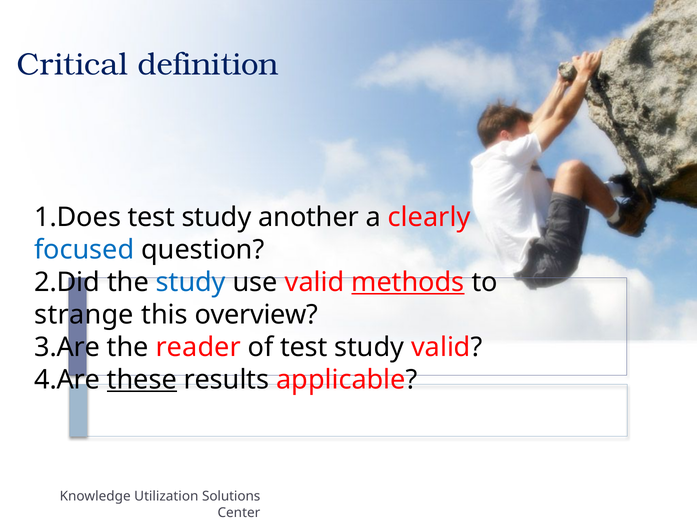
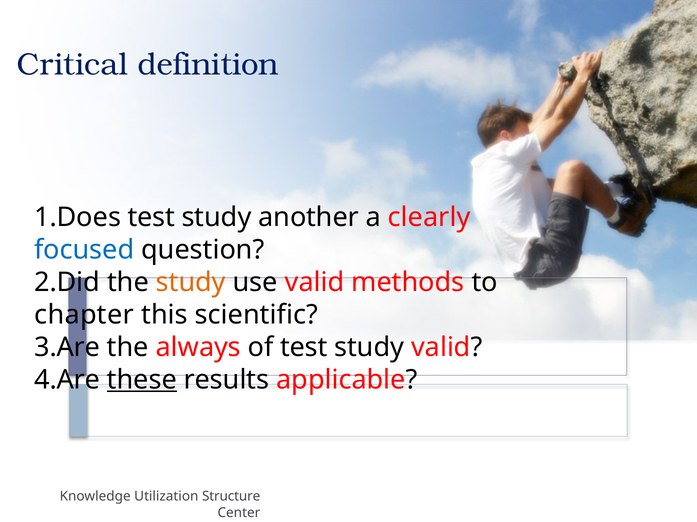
study at (191, 283) colour: blue -> orange
methods underline: present -> none
strange: strange -> chapter
overview: overview -> scientific
reader: reader -> always
Solutions: Solutions -> Structure
